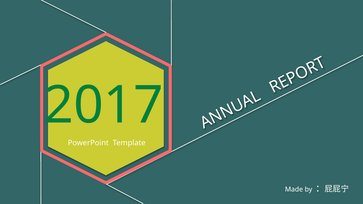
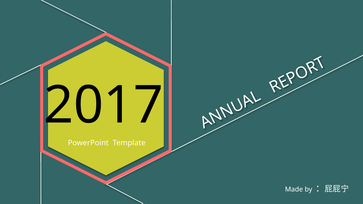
2017 colour: green -> black
